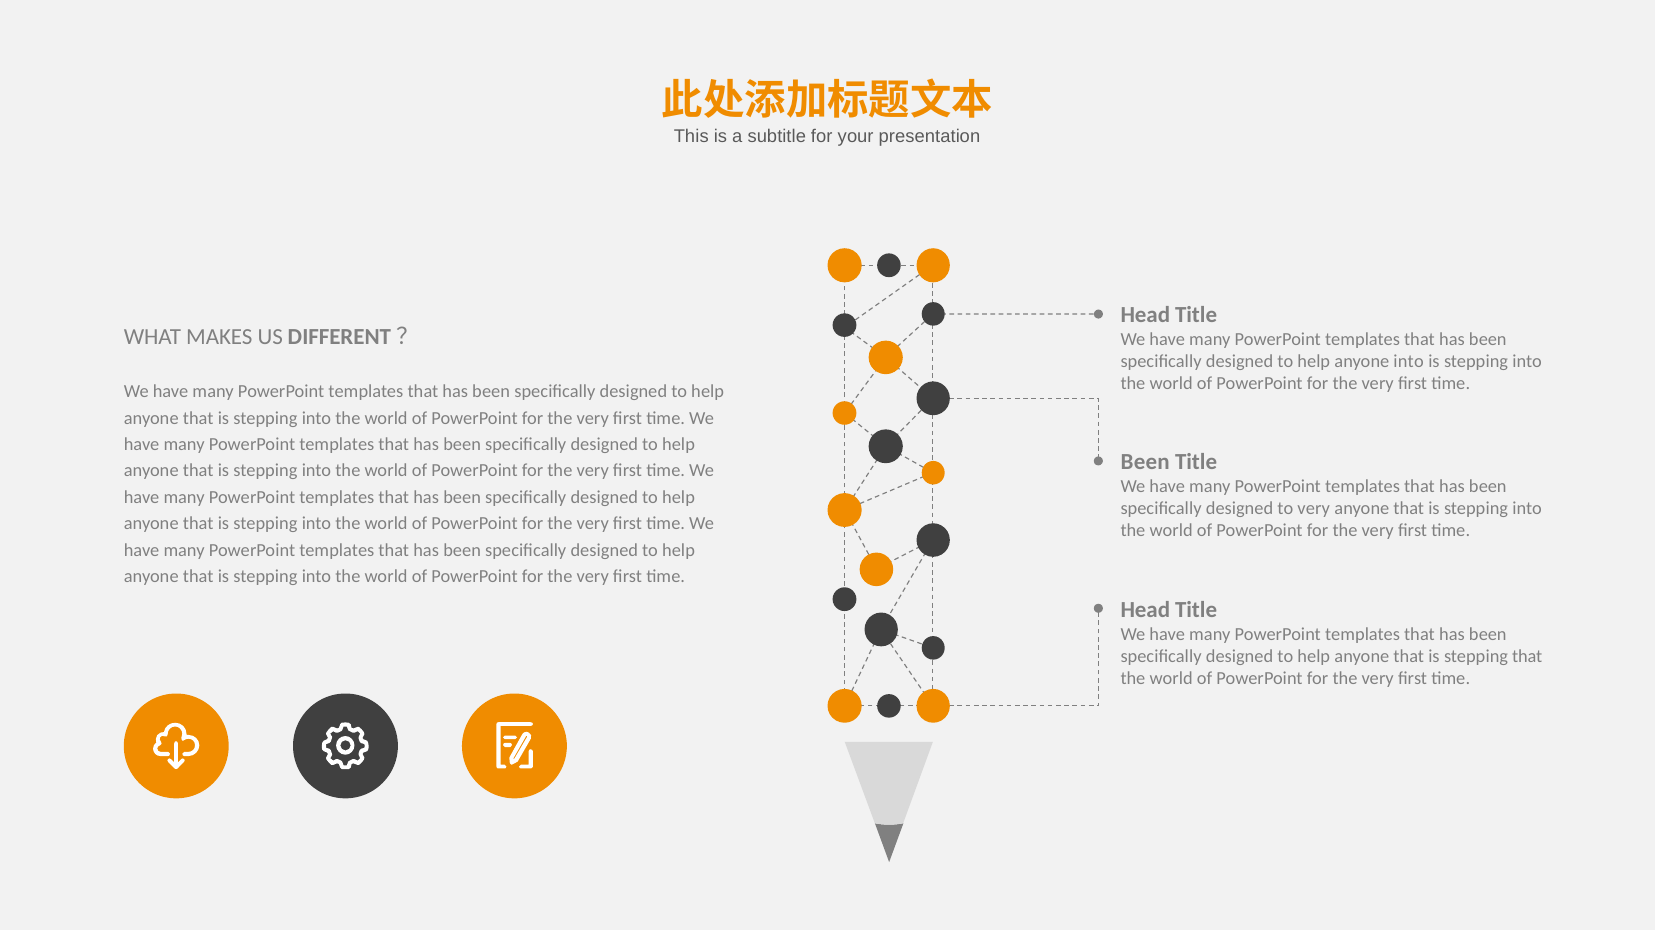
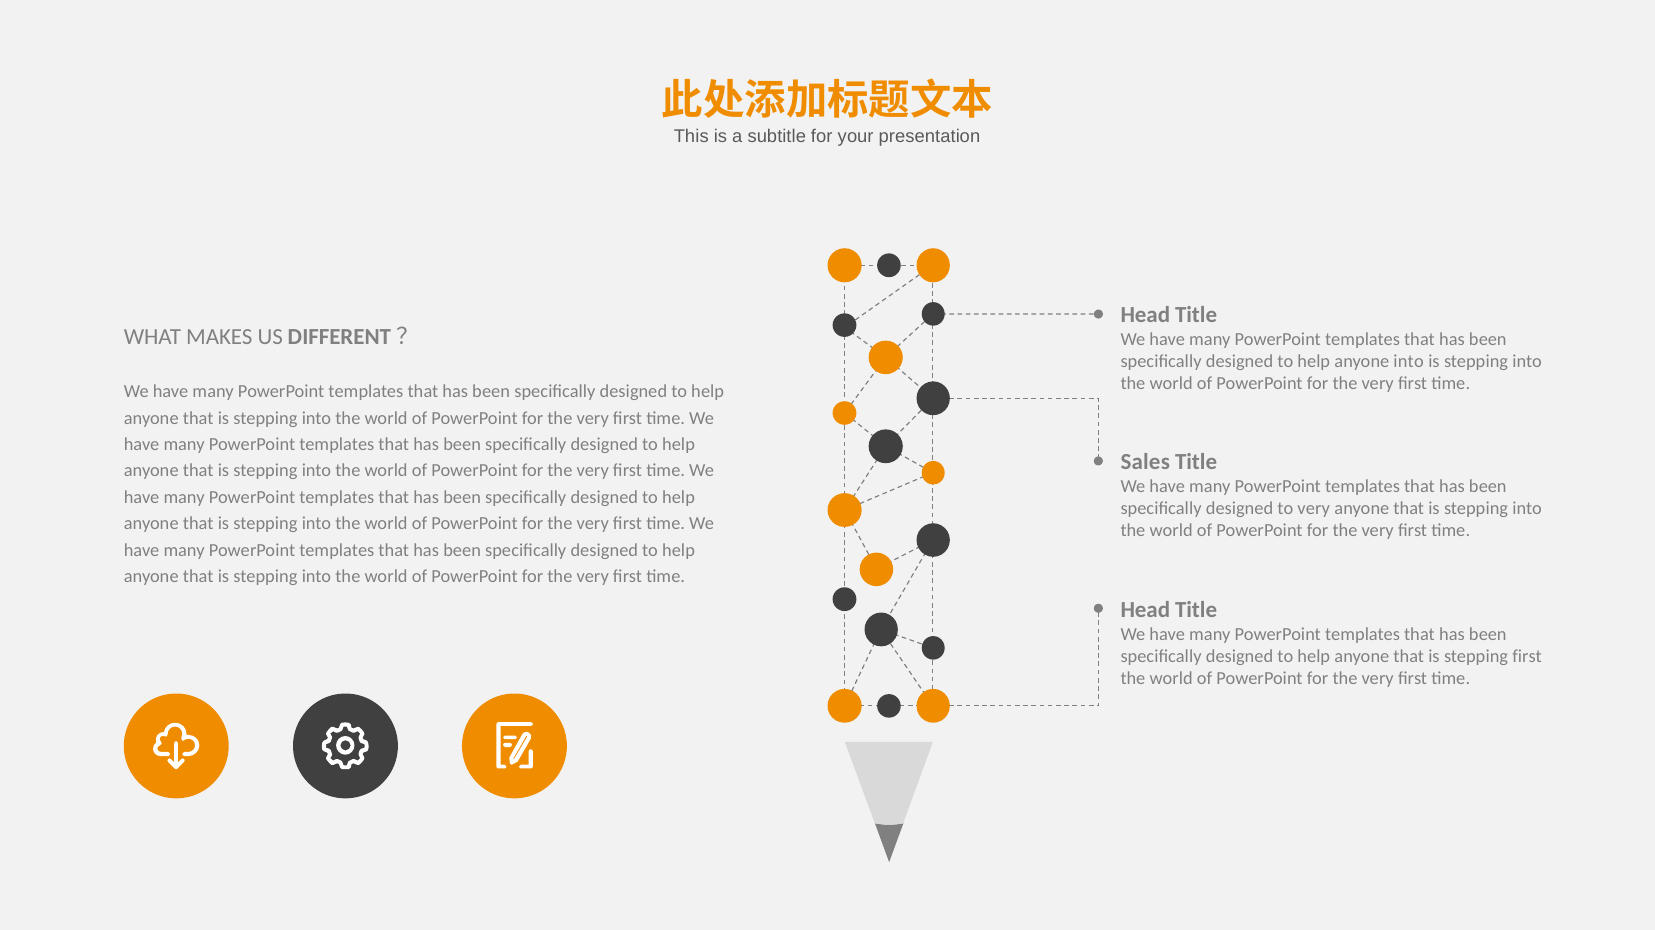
Been at (1145, 462): Been -> Sales
stepping that: that -> first
